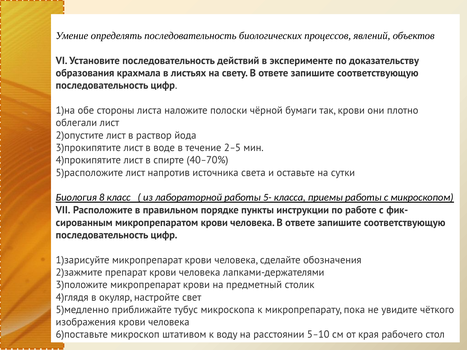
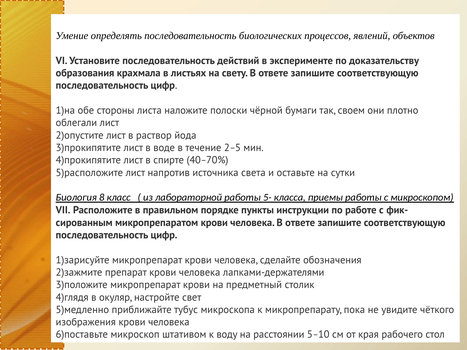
так крови: крови -> своем
